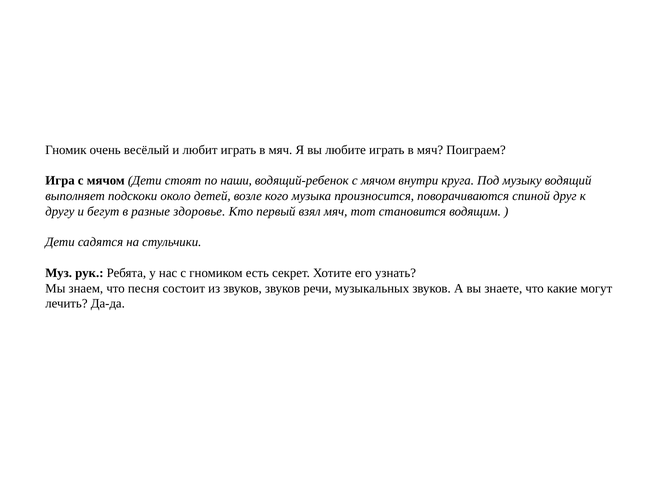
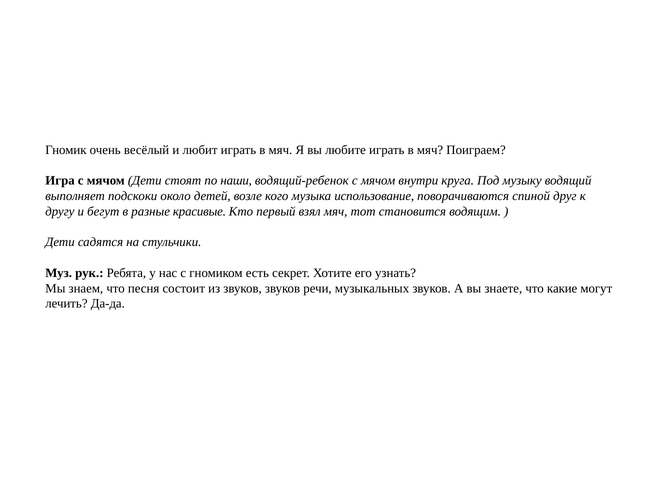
произносится: произносится -> использование
здоровье: здоровье -> красивые
